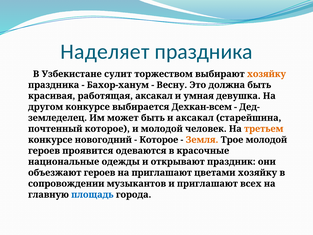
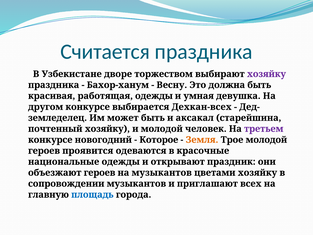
Наделяет: Наделяет -> Считается
сулит: сулит -> дворе
хозяйку at (266, 74) colour: orange -> purple
работящая аксакал: аксакал -> одежды
Дехкан-всем: Дехкан-всем -> Дехкан-всех
почтенный которое: которое -> хозяйку
третьем colour: orange -> purple
на приглашают: приглашают -> музыкантов
